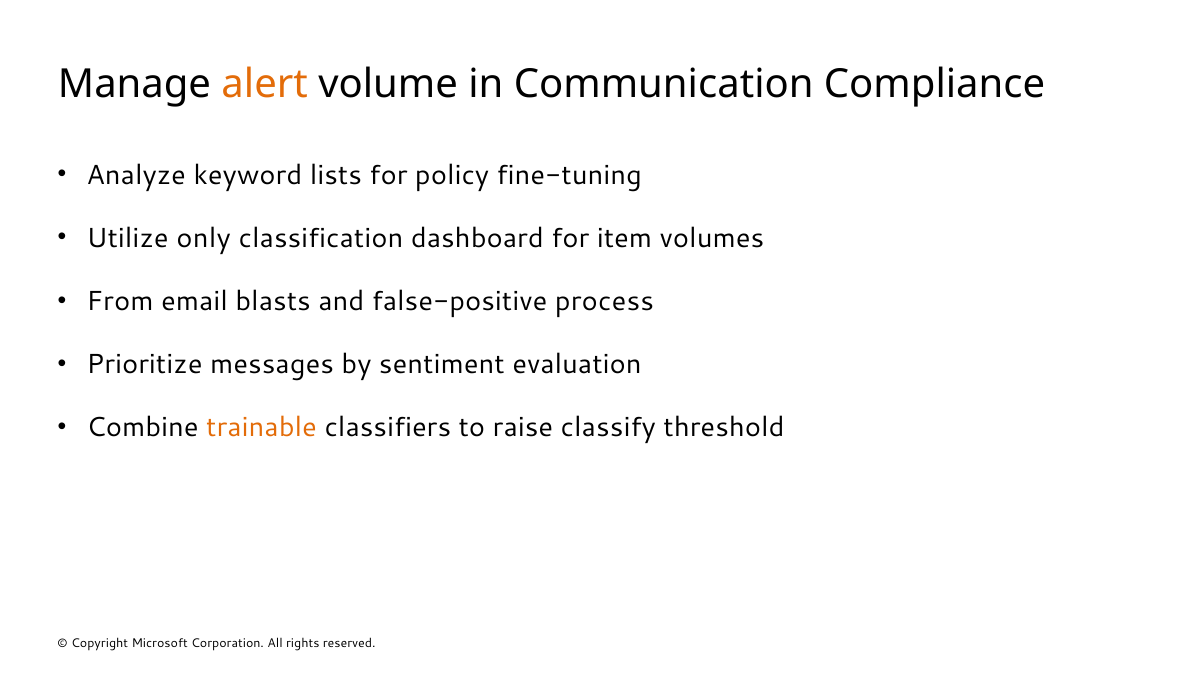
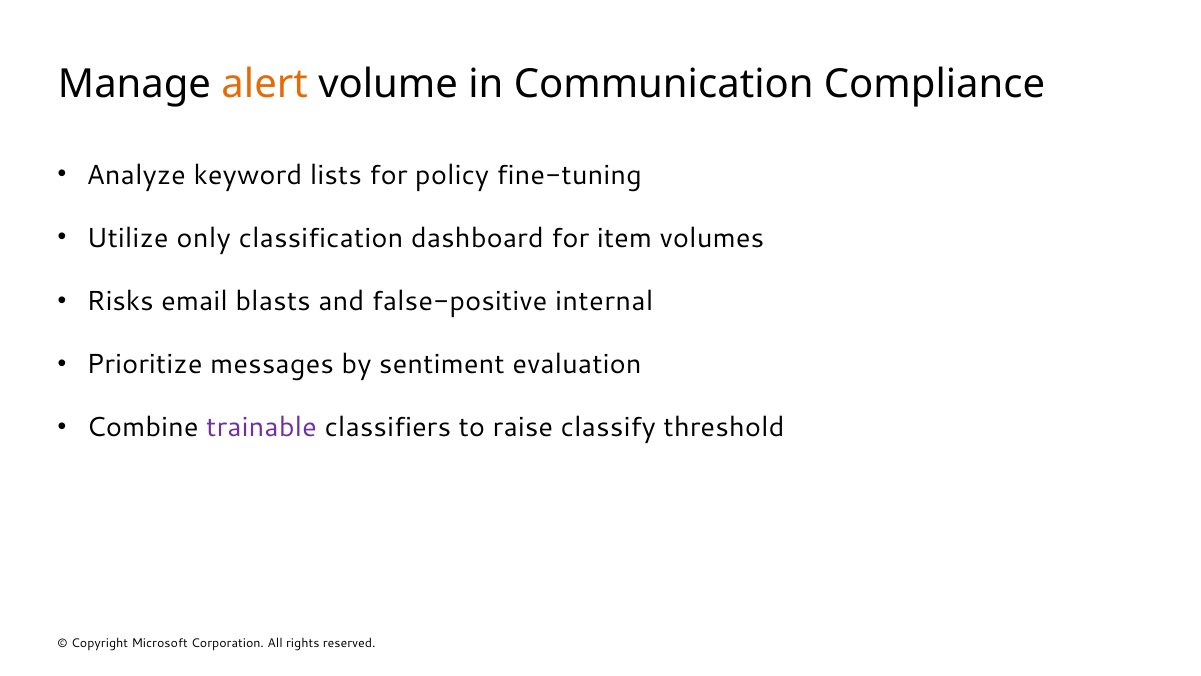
From: From -> Risks
process: process -> internal
trainable colour: orange -> purple
